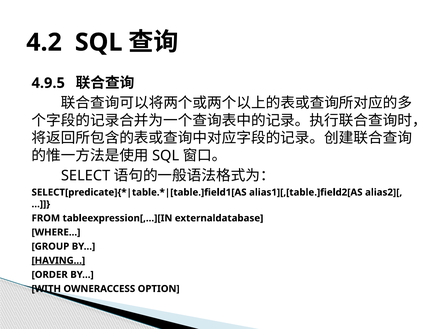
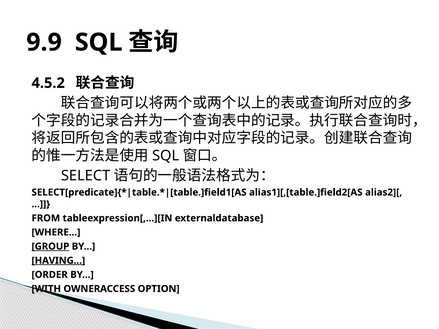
4.2: 4.2 -> 9.9
4.9.5: 4.9.5 -> 4.5.2
GROUP underline: none -> present
